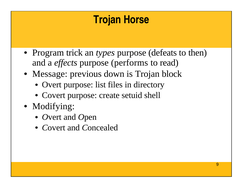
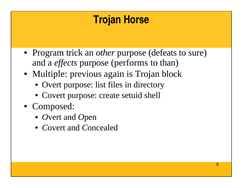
types: types -> other
then: then -> sure
read: read -> than
Message: Message -> Multiple
down: down -> again
Modifying: Modifying -> Composed
